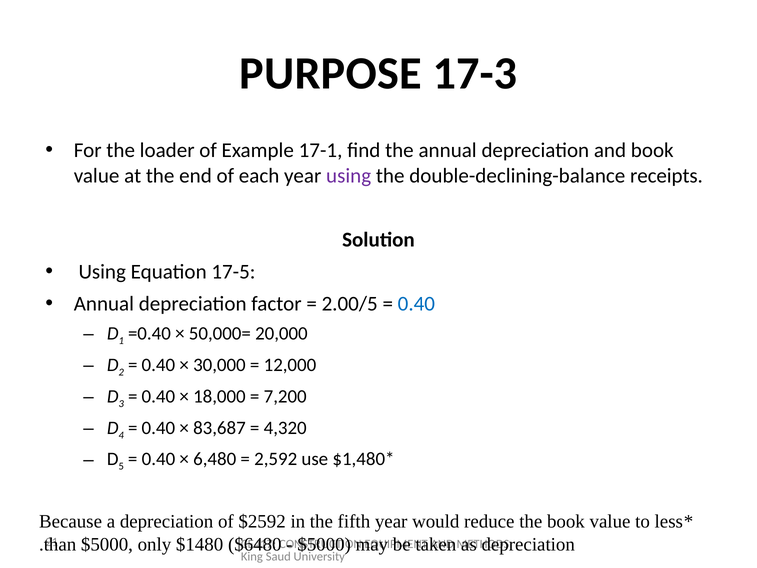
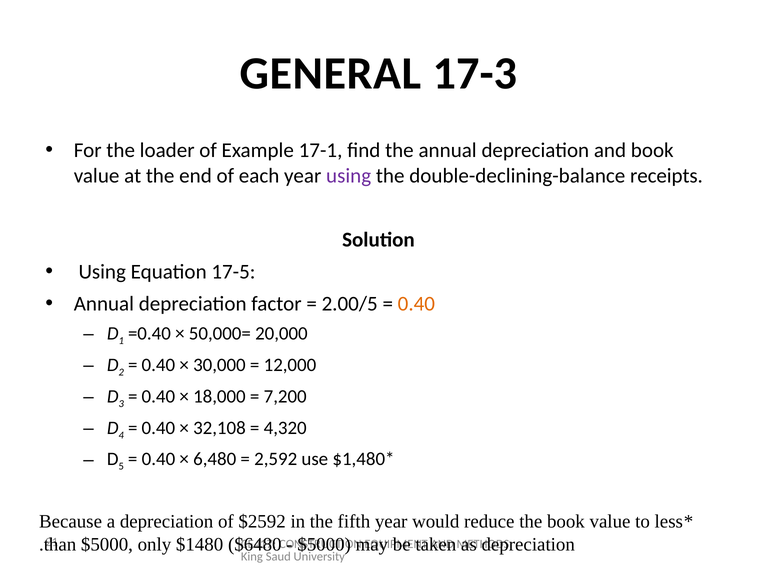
PURPOSE: PURPOSE -> GENERAL
0.40 at (416, 304) colour: blue -> orange
83,687: 83,687 -> 32,108
